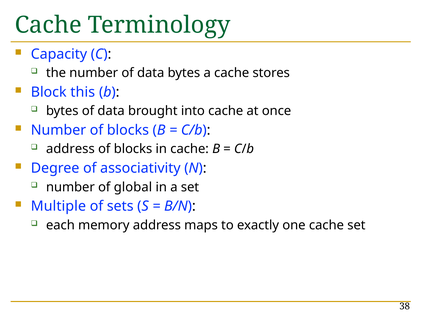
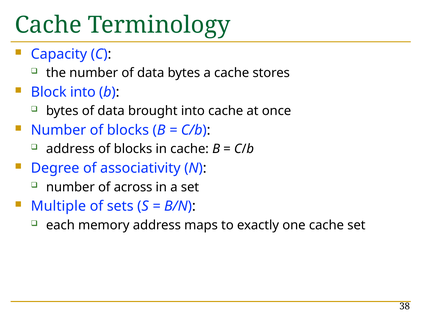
Block this: this -> into
global: global -> across
